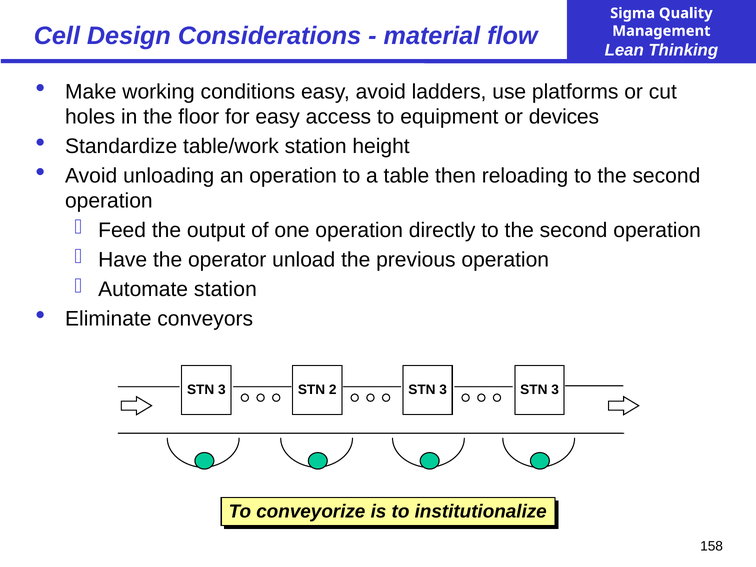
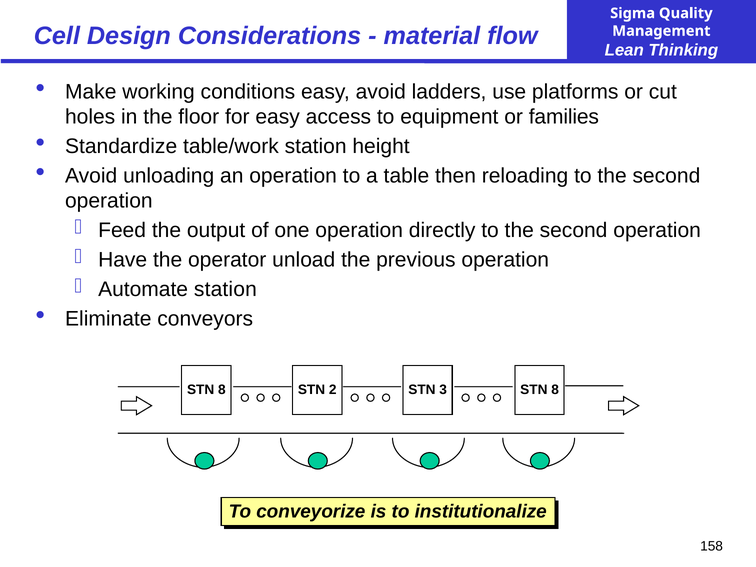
devices: devices -> families
3 at (222, 390): 3 -> 8
3 STN 3: 3 -> 8
